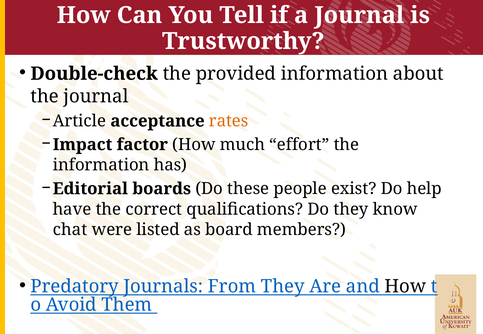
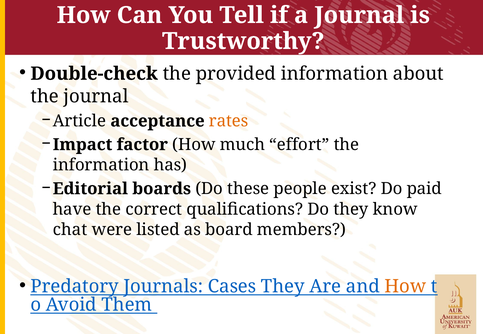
help: help -> paid
From: From -> Cases
How at (405, 287) colour: black -> orange
